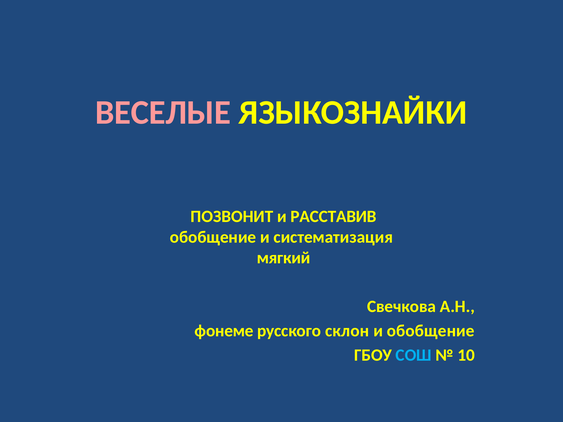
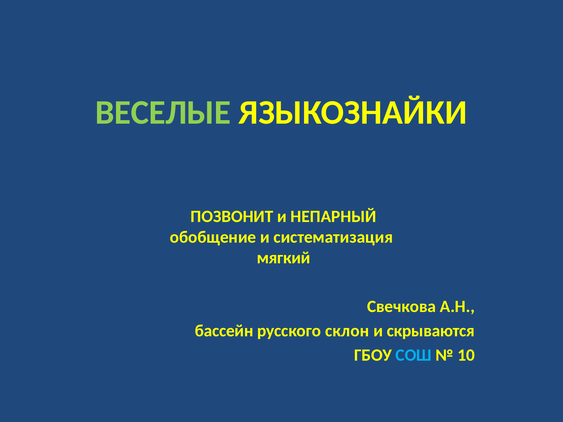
ВЕСЕЛЫЕ colour: pink -> light green
РАССТАВИВ: РАССТАВИВ -> НЕПАРНЫЙ
фонеме: фонеме -> бассейн
и обобщение: обобщение -> скрываются
